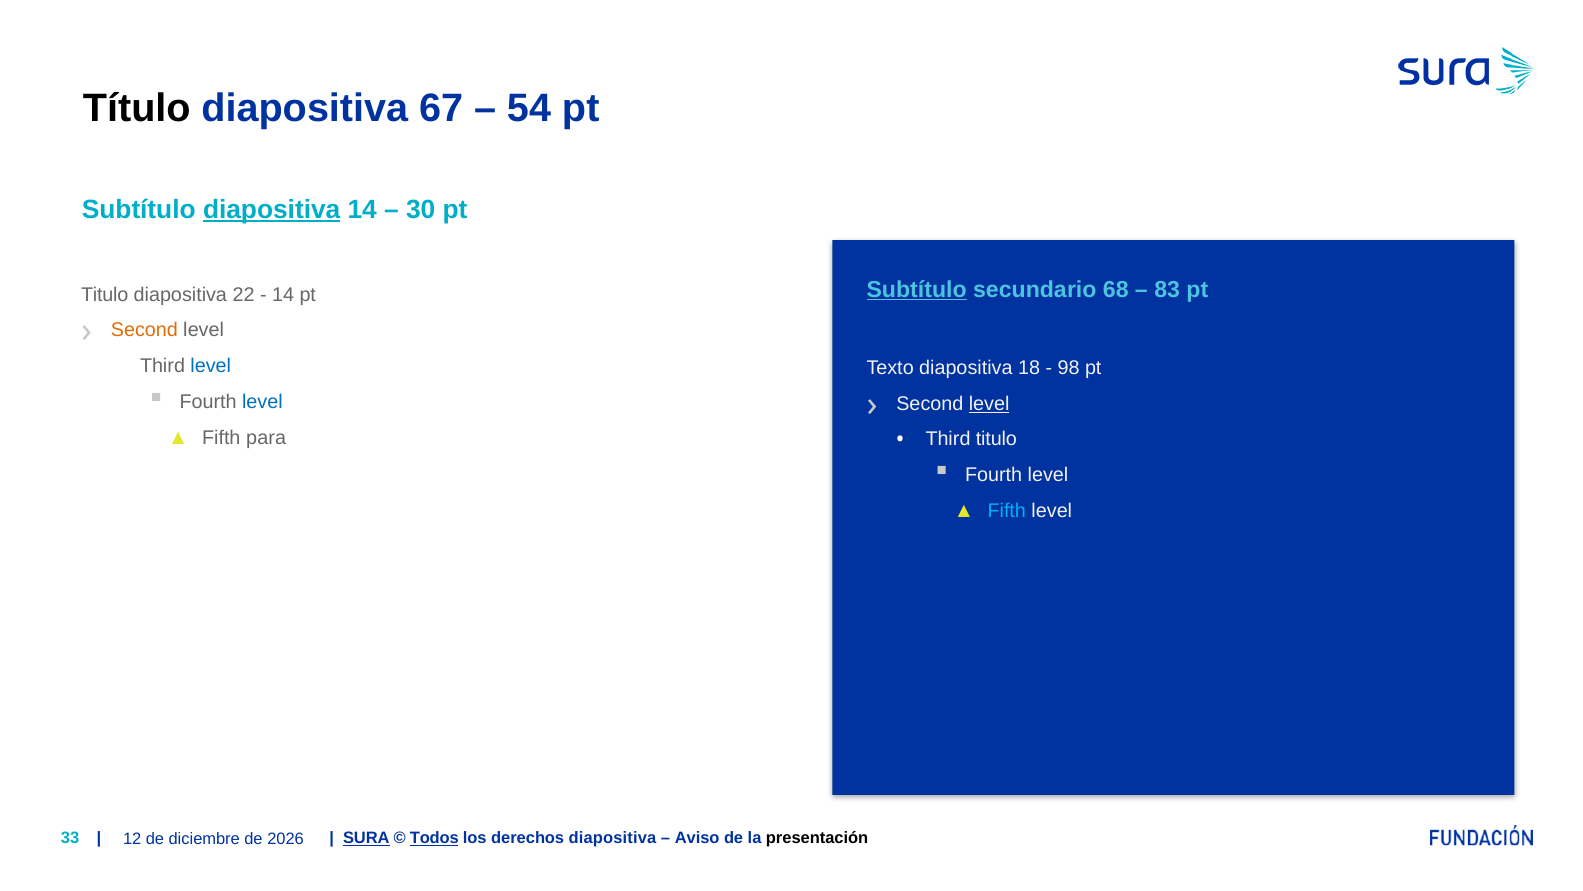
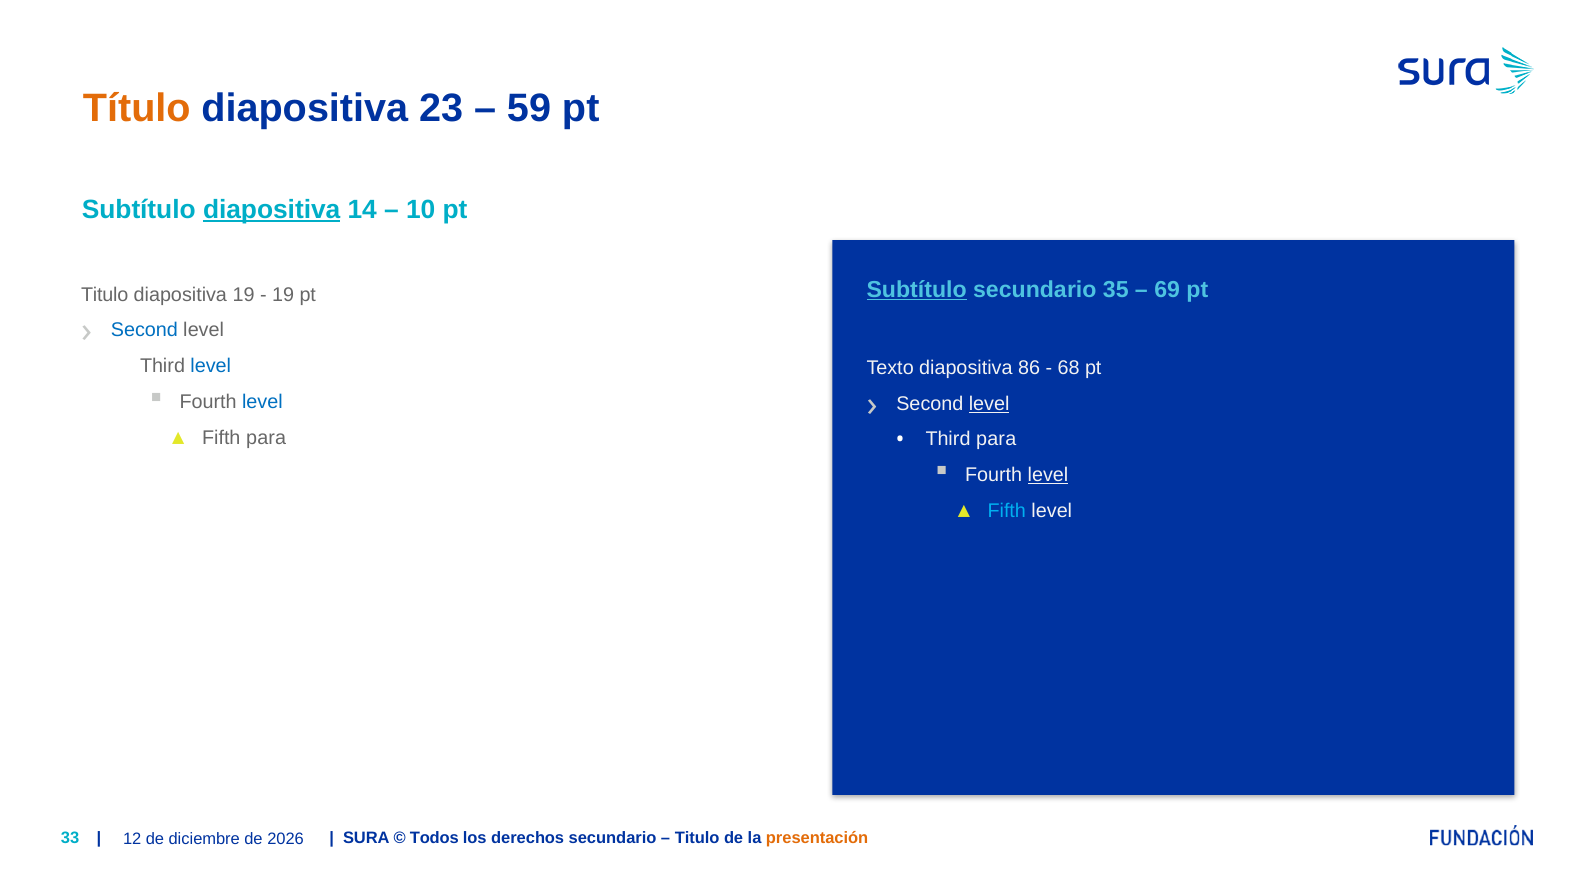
Título colour: black -> orange
67: 67 -> 23
54: 54 -> 59
30: 30 -> 10
68: 68 -> 35
83: 83 -> 69
diapositiva 22: 22 -> 19
14 at (283, 294): 14 -> 19
Second at (144, 330) colour: orange -> blue
18: 18 -> 86
98: 98 -> 68
Third titulo: titulo -> para
level at (1048, 475) underline: none -> present
SURA underline: present -> none
Todos underline: present -> none
derechos diapositiva: diapositiva -> secundario
Aviso at (697, 838): Aviso -> Titulo
presentación colour: black -> orange
